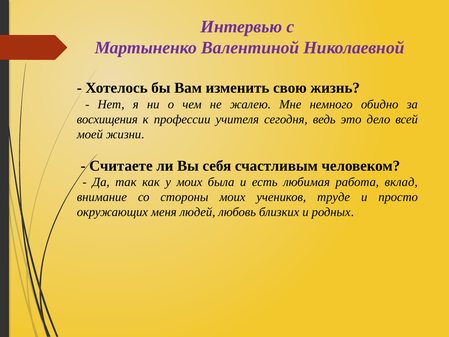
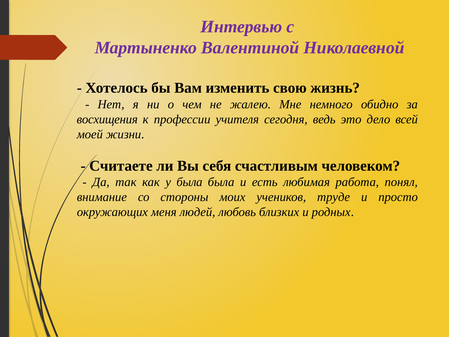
у моих: моих -> была
вклад: вклад -> понял
